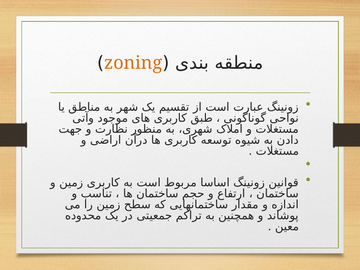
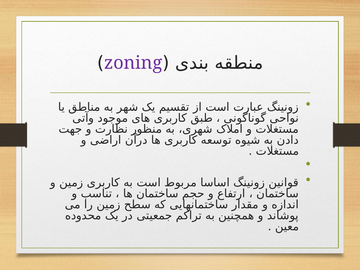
zoning colour: orange -> purple
